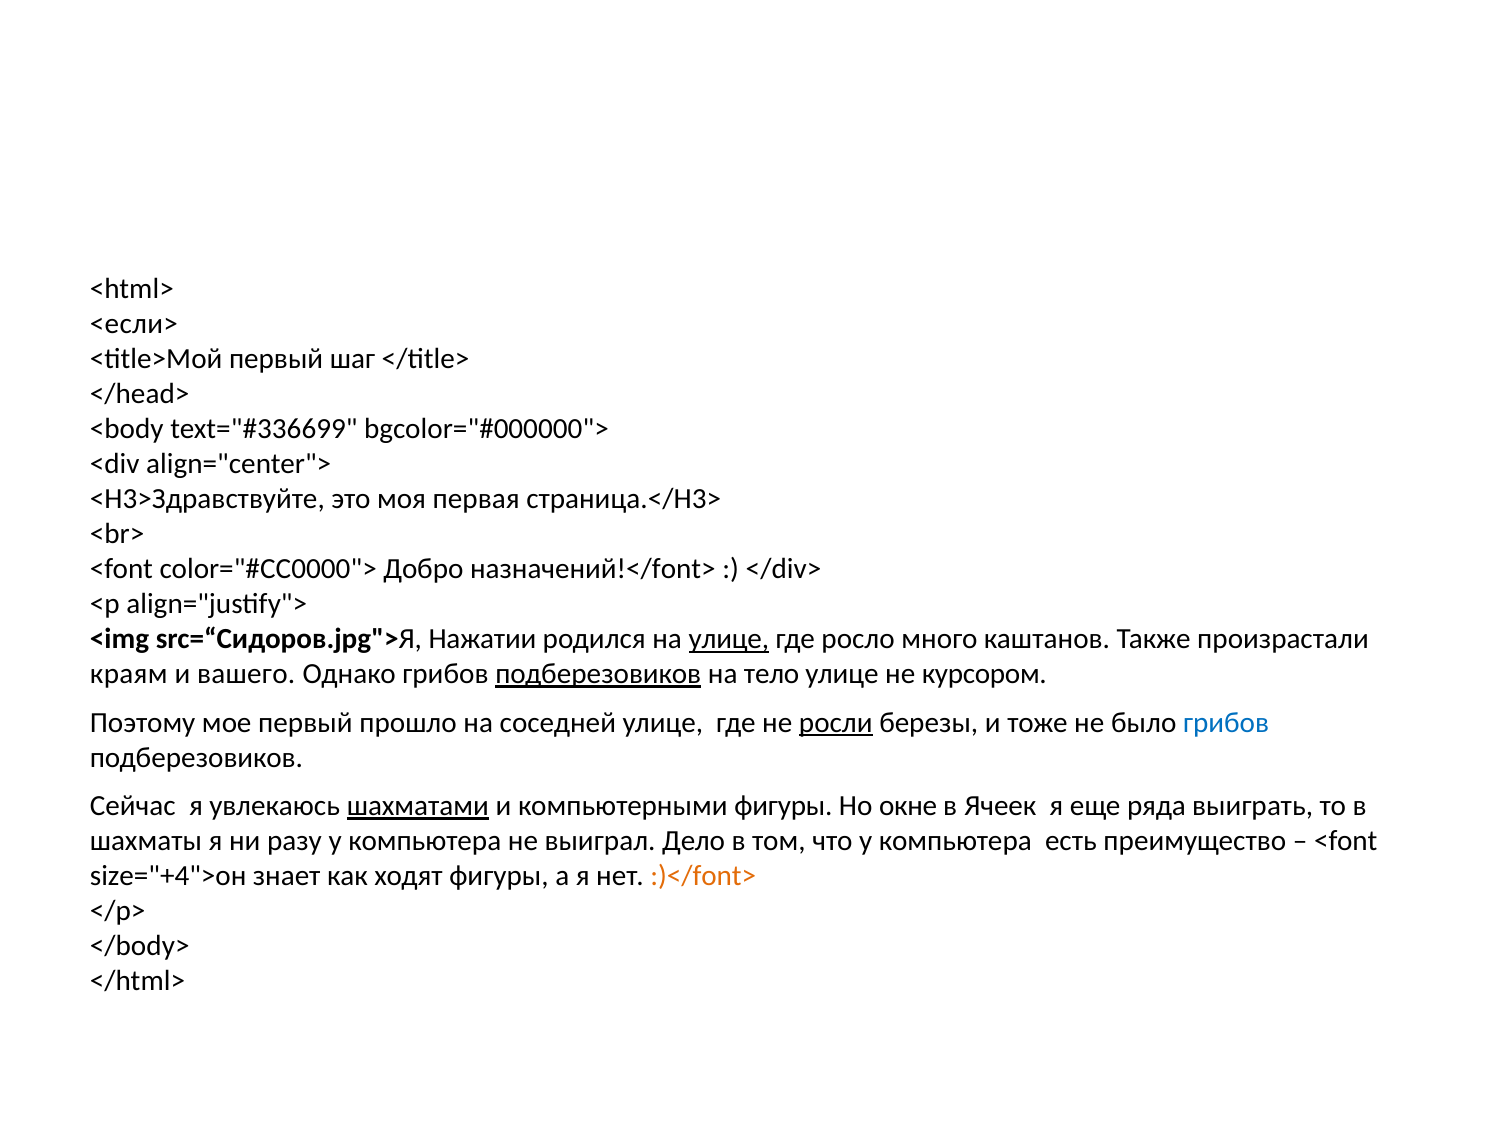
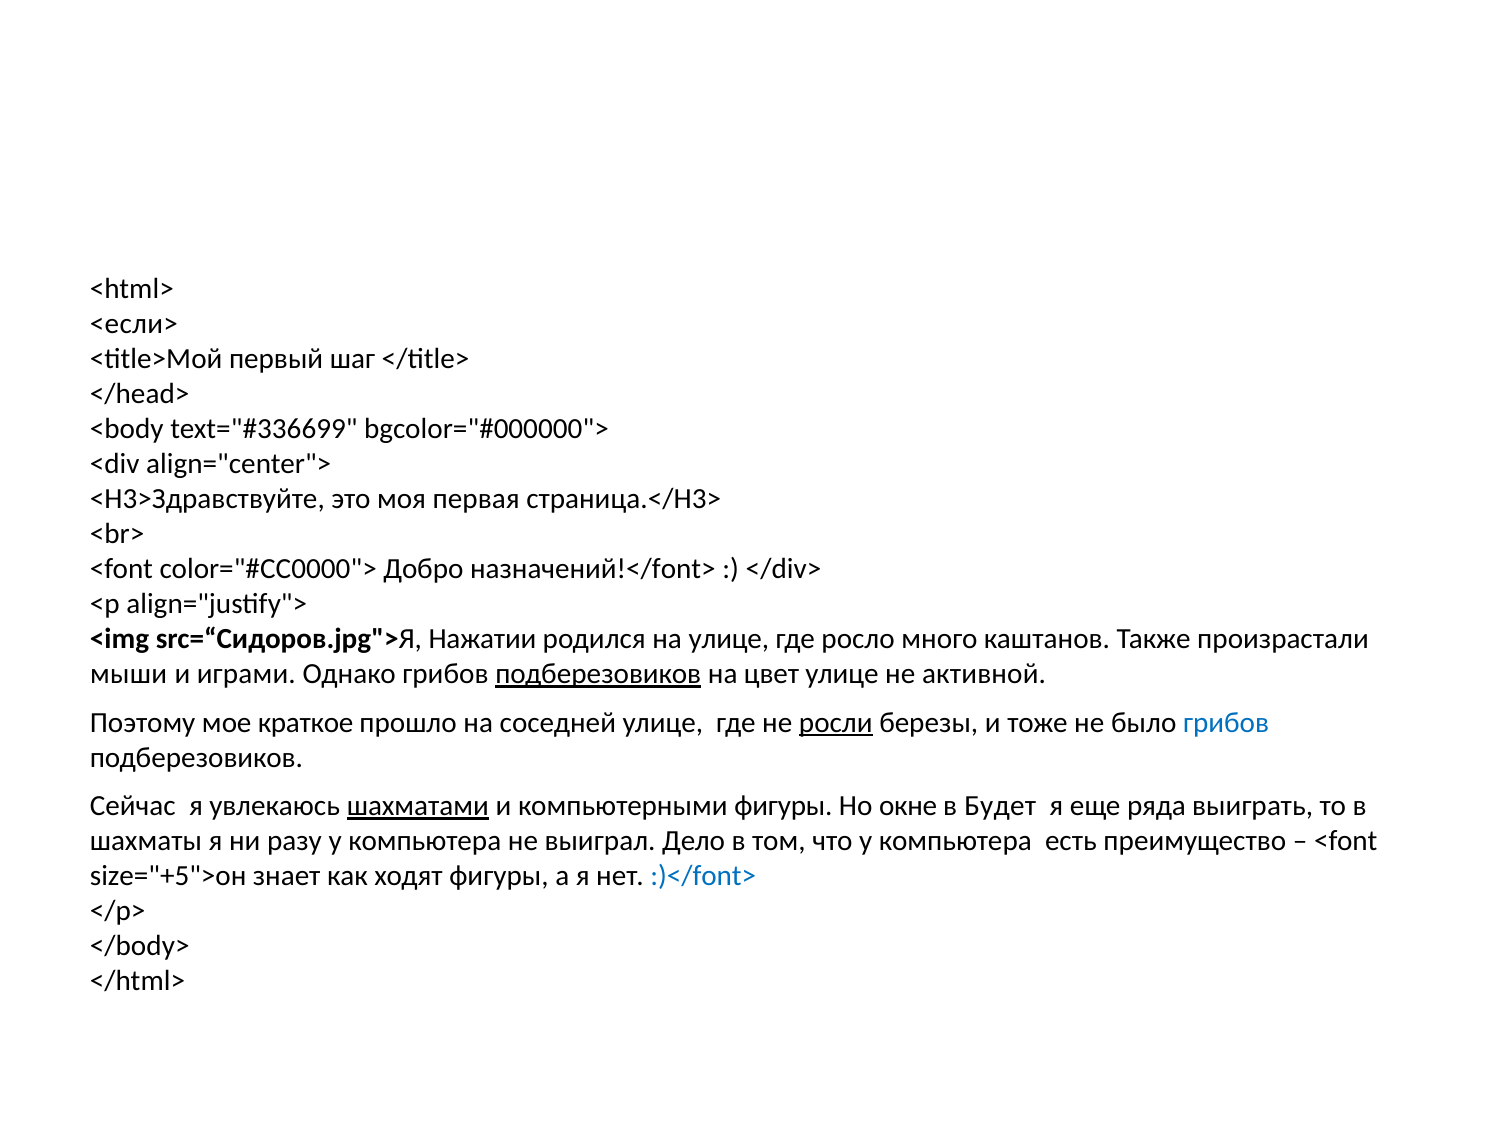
улице at (729, 639) underline: present -> none
краям: краям -> мыши
вашего: вашего -> играми
тело: тело -> цвет
курсором: курсором -> активной
мое первый: первый -> краткое
Ячеек: Ячеек -> Будет
size="+4">он: size="+4">он -> size="+5">он
:)</font> colour: orange -> blue
